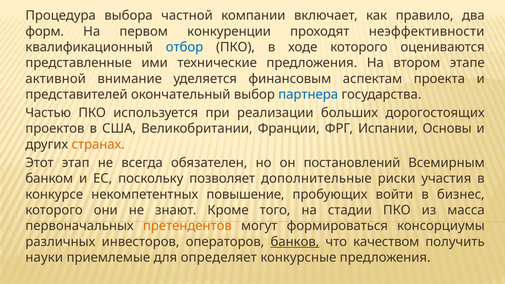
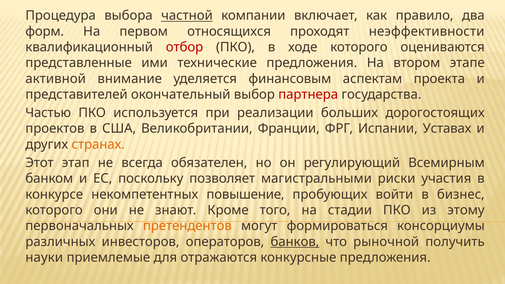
частной underline: none -> present
конкуренции: конкуренции -> относящихся
отбор colour: blue -> red
партнера colour: blue -> red
Основы: Основы -> Уставах
постановлений: постановлений -> регулирующий
дополнительные: дополнительные -> магистральными
масса: масса -> этому
качеством: качеством -> рыночной
определяет: определяет -> отражаются
